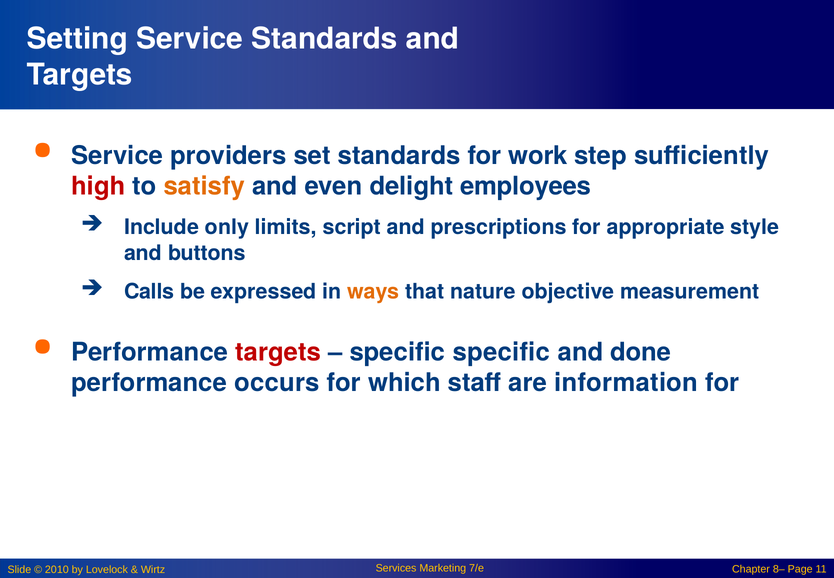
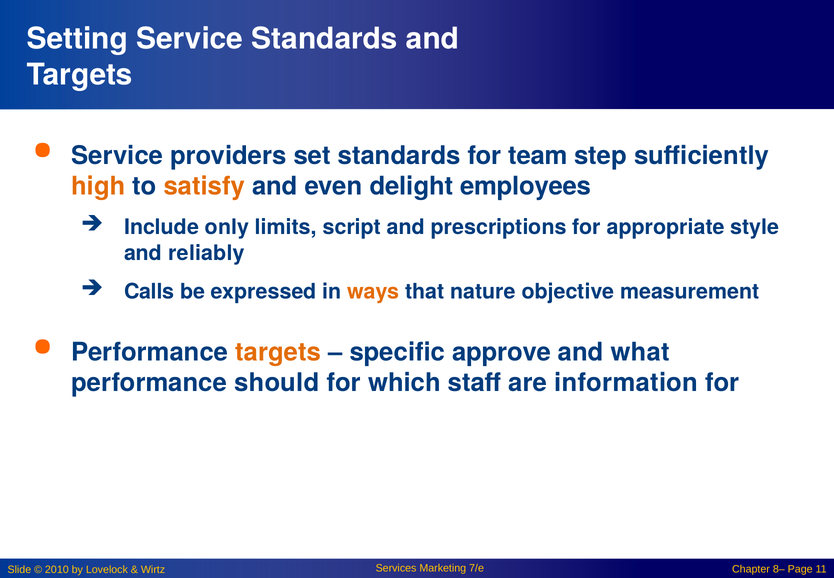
work: work -> team
high colour: red -> orange
buttons: buttons -> reliably
targets at (278, 352) colour: red -> orange
specific specific: specific -> approve
done: done -> what
occurs: occurs -> should
